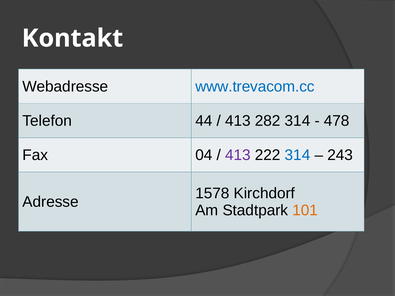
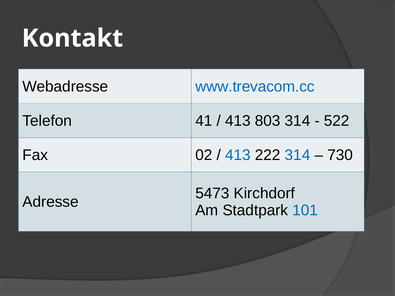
44: 44 -> 41
282: 282 -> 803
478: 478 -> 522
04: 04 -> 02
413 at (238, 155) colour: purple -> blue
243: 243 -> 730
1578: 1578 -> 5473
101 colour: orange -> blue
